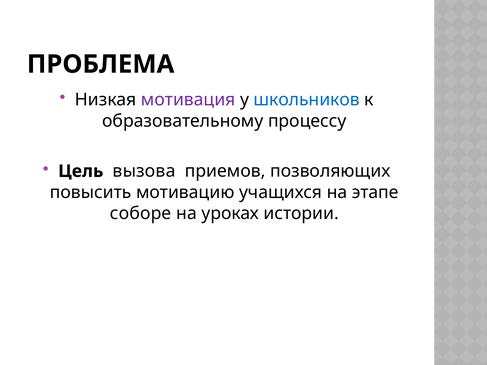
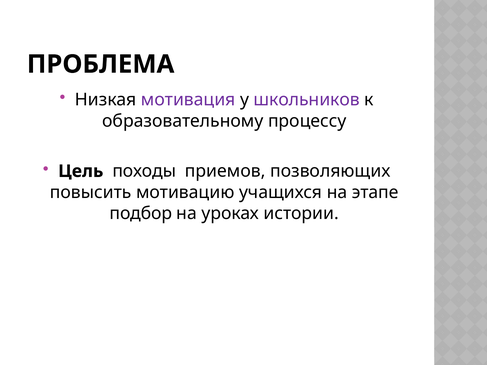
школьников colour: blue -> purple
вызова: вызова -> походы
соборе: соборе -> подбор
